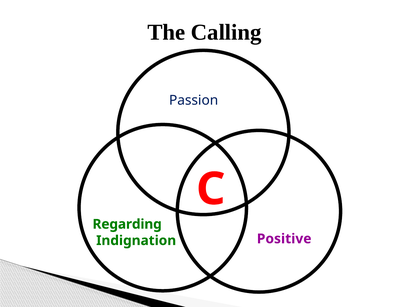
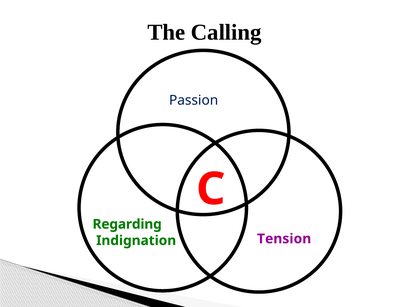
Positive: Positive -> Tension
